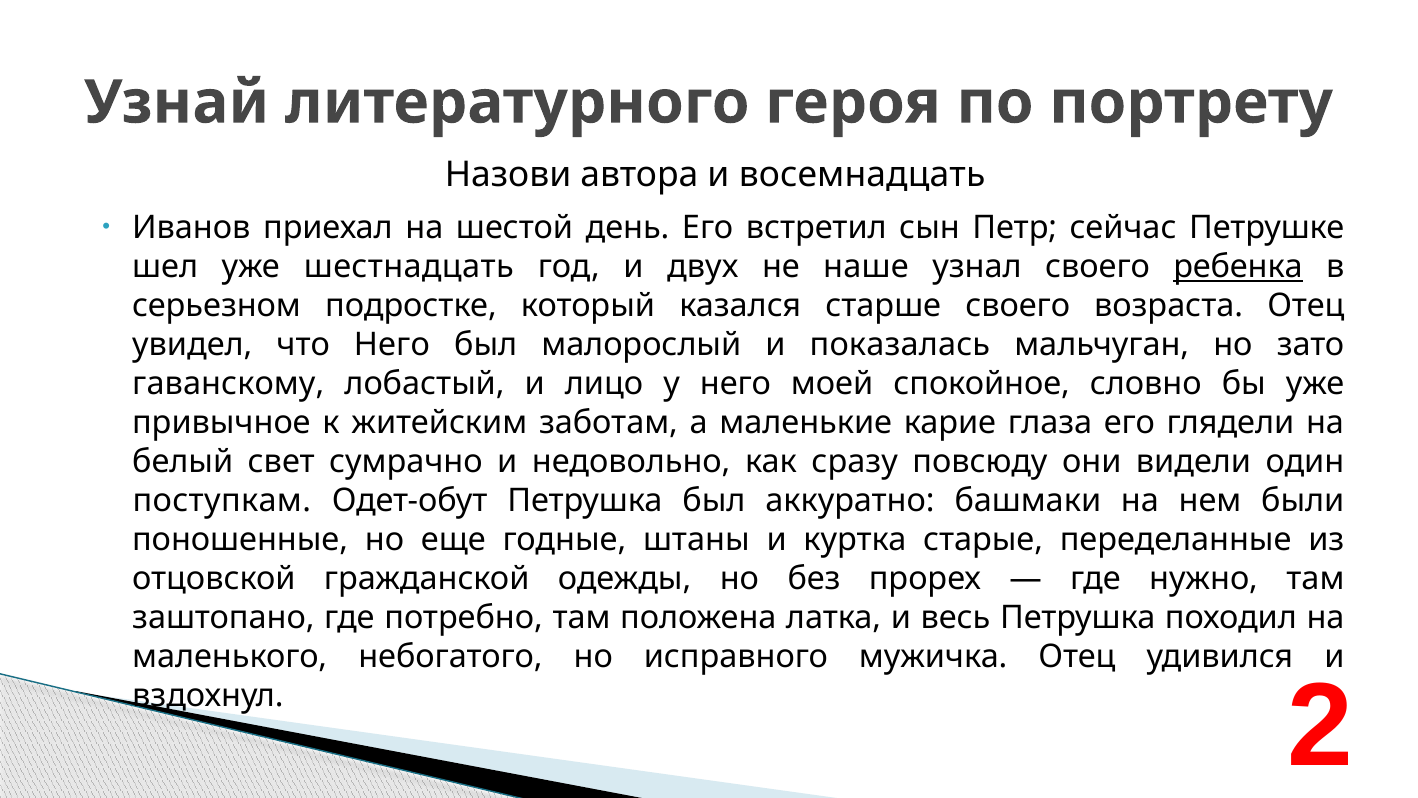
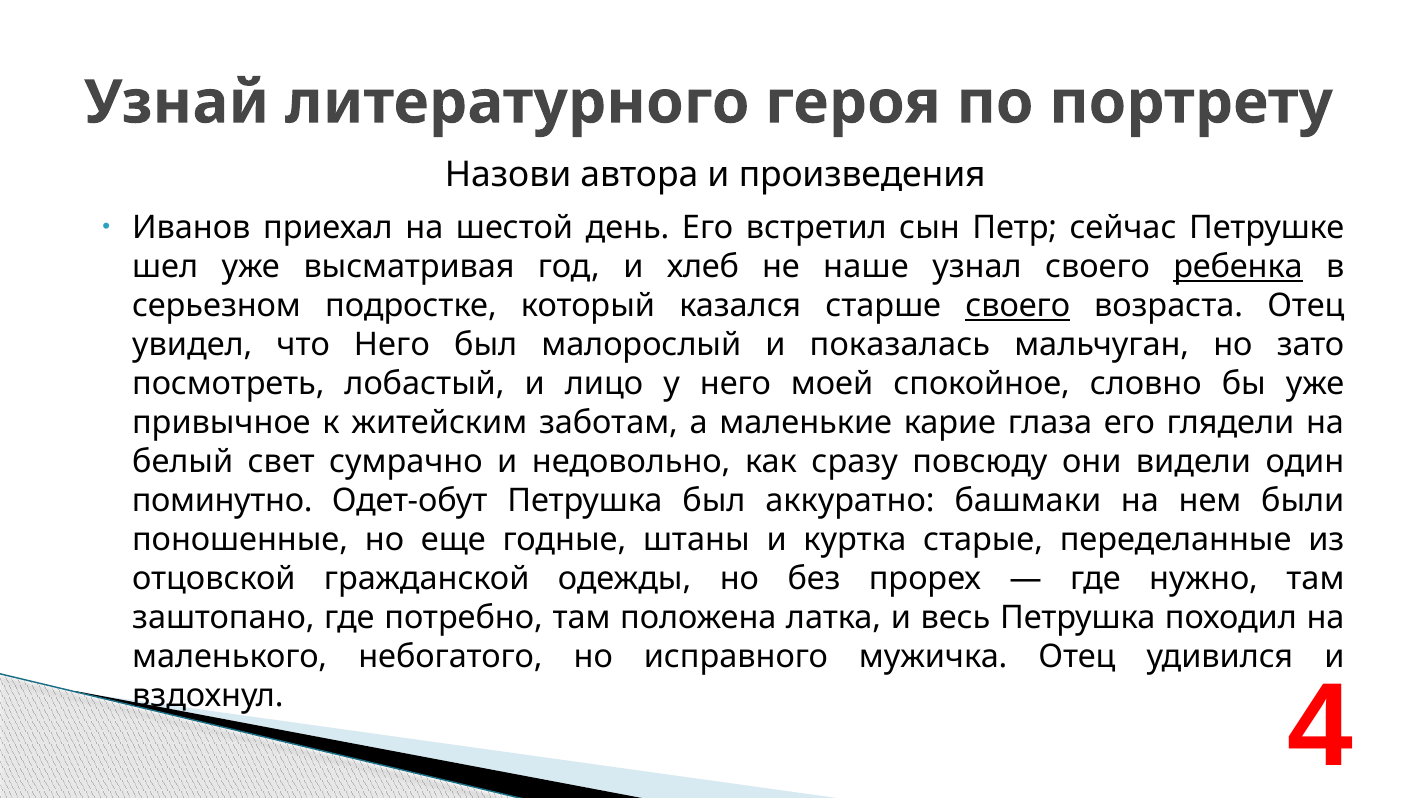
восемнадцать: восемнадцать -> произведения
шестнадцать: шестнадцать -> высматривая
двух: двух -> хлеб
своего at (1018, 306) underline: none -> present
гаванскому: гаванскому -> посмотреть
поступкам: поступкам -> поминутно
2: 2 -> 4
